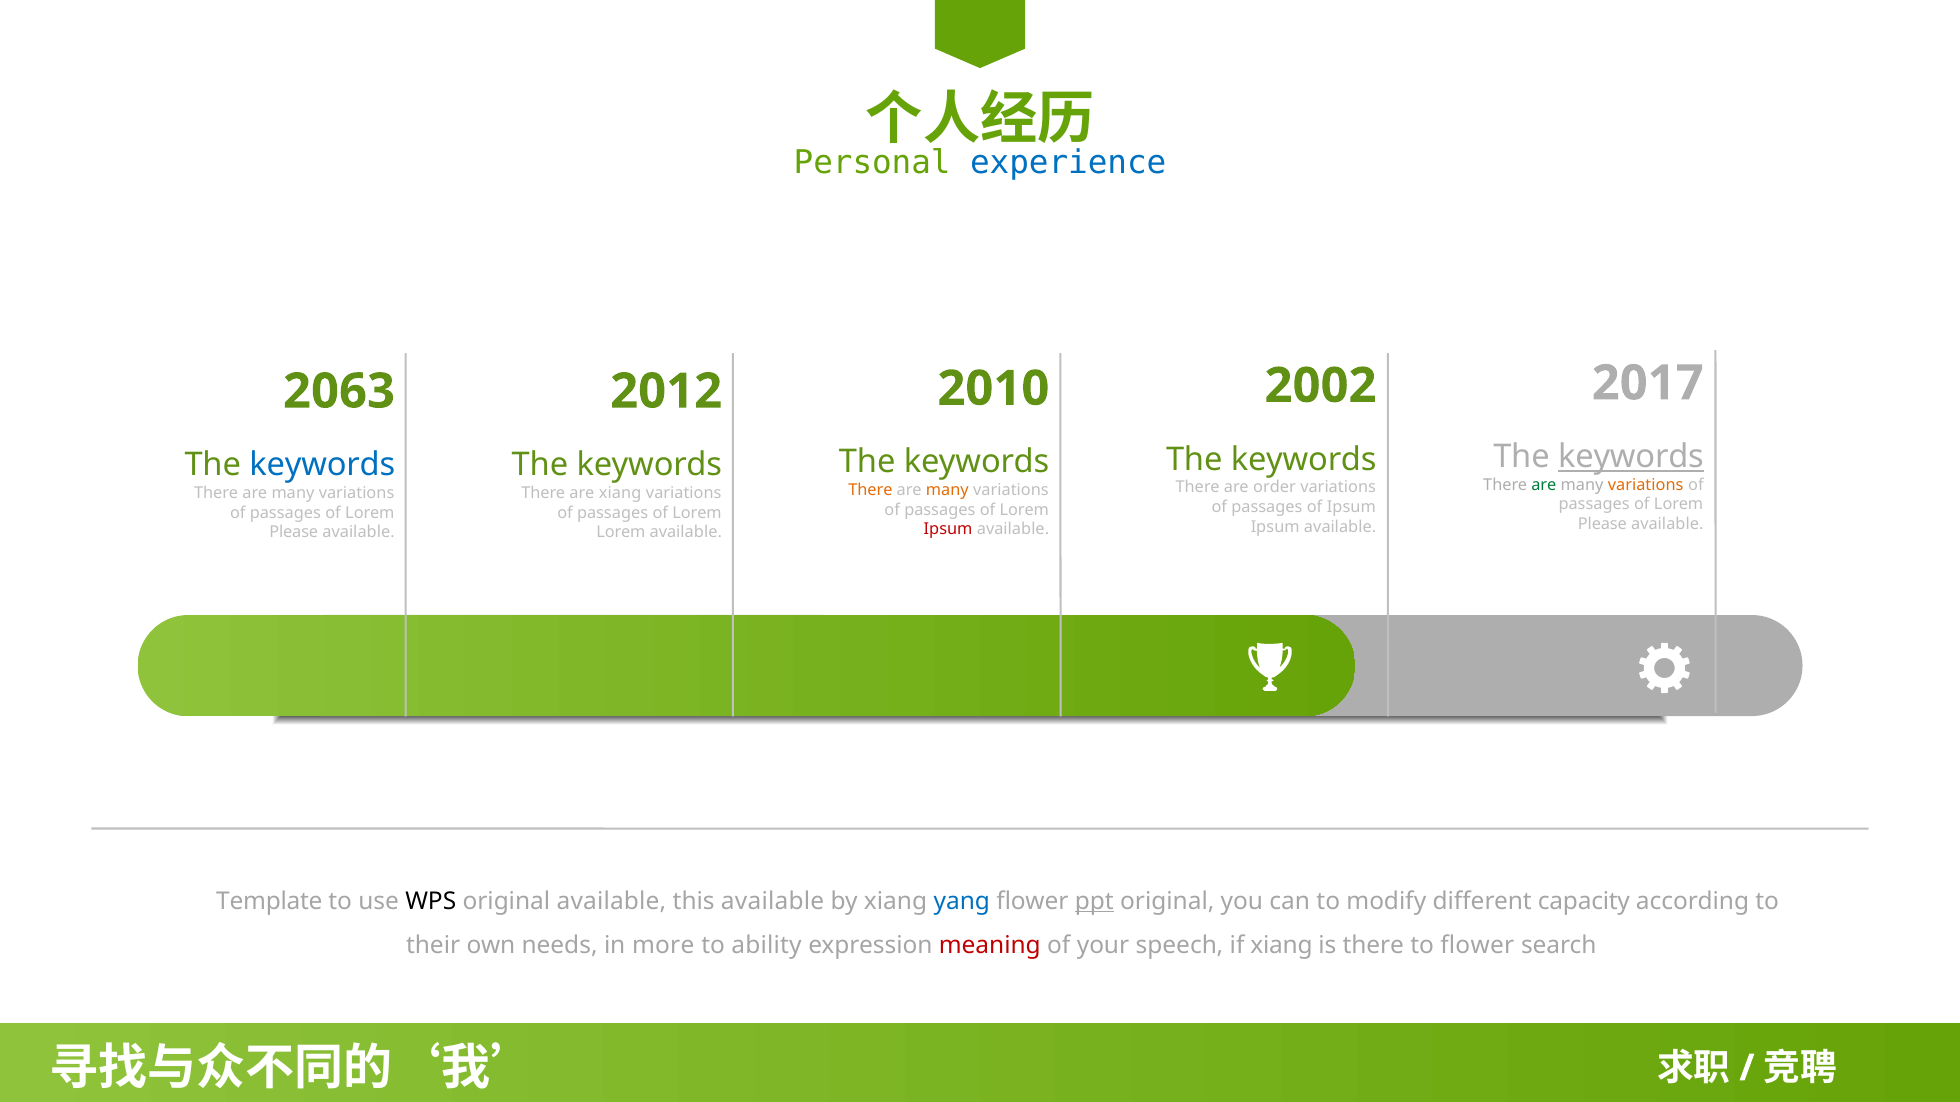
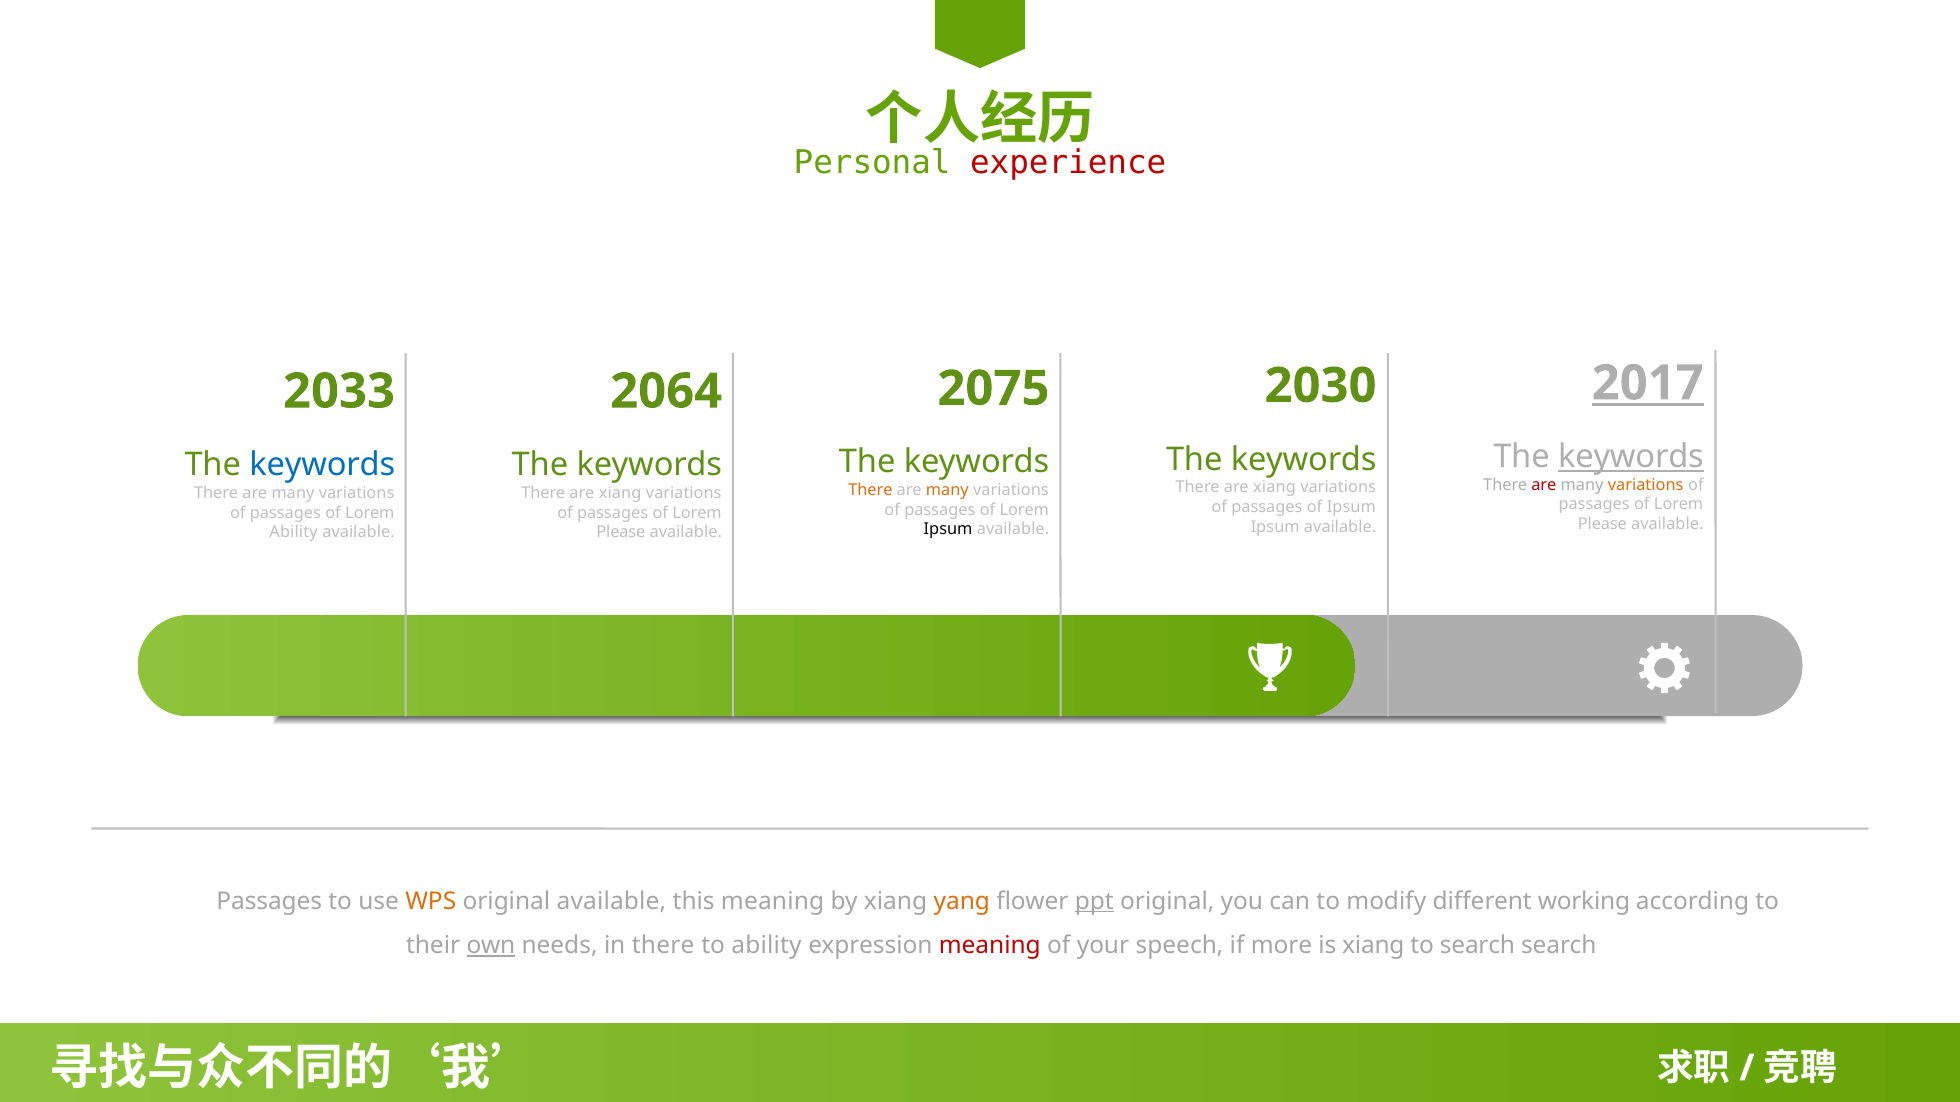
experience colour: blue -> red
2017 underline: none -> present
2002: 2002 -> 2030
2010: 2010 -> 2075
2063: 2063 -> 2033
2012: 2012 -> 2064
are at (1544, 485) colour: green -> red
order at (1275, 488): order -> xiang
Ipsum at (948, 530) colour: red -> black
Please at (294, 533): Please -> Ability
Lorem at (621, 533): Lorem -> Please
Template at (269, 902): Template -> Passages
WPS colour: black -> orange
this available: available -> meaning
yang colour: blue -> orange
capacity: capacity -> working
own underline: none -> present
in more: more -> there
if xiang: xiang -> more
is there: there -> xiang
to flower: flower -> search
